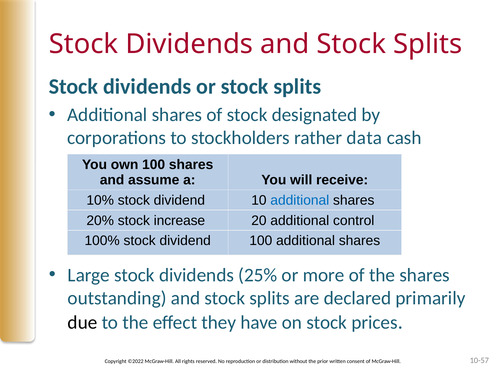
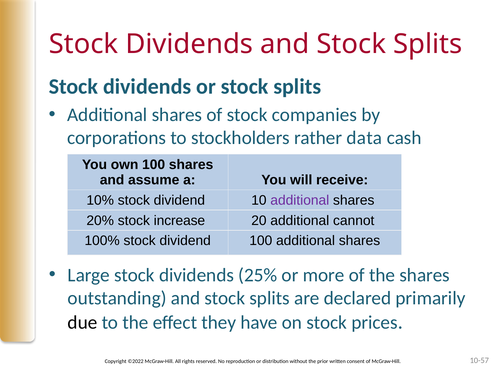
designated: designated -> companies
additional at (300, 200) colour: blue -> purple
control: control -> cannot
